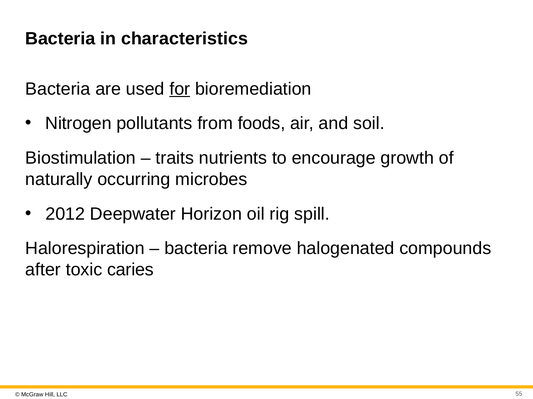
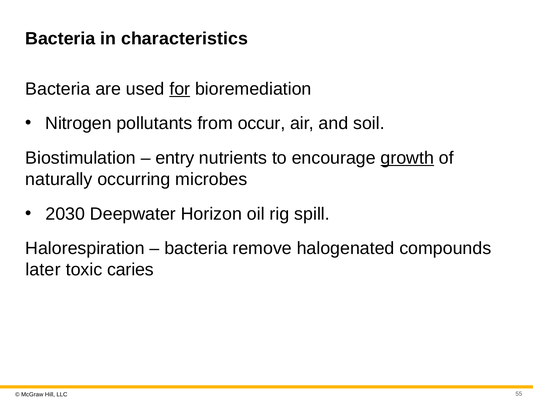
foods: foods -> occur
traits: traits -> entry
growth underline: none -> present
2012: 2012 -> 2030
after: after -> later
